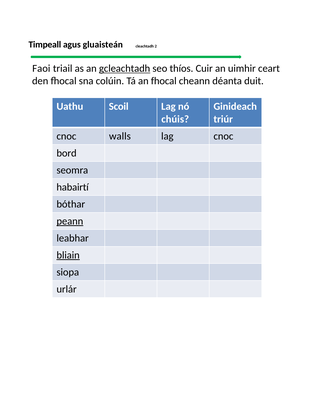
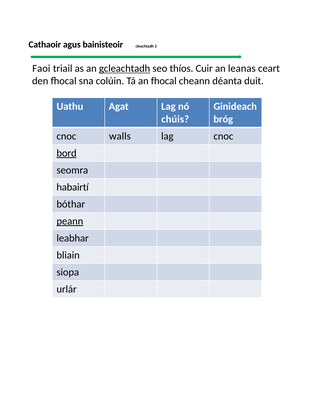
Timpeall: Timpeall -> Cathaoir
gluaisteán: gluaisteán -> bainisteoir
uimhir: uimhir -> leanas
Scoil: Scoil -> Agat
triúr: triúr -> bróg
bord underline: none -> present
bliain underline: present -> none
